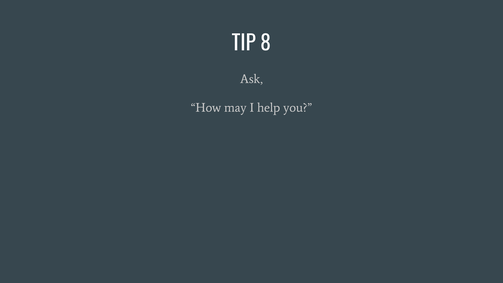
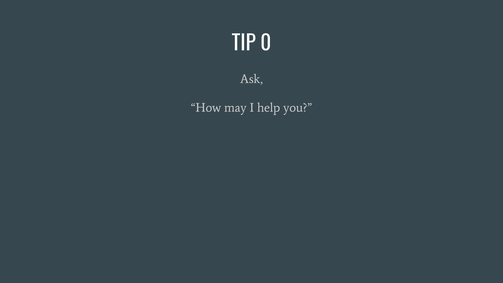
8: 8 -> 0
